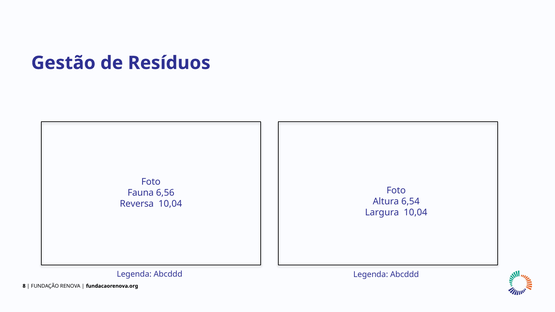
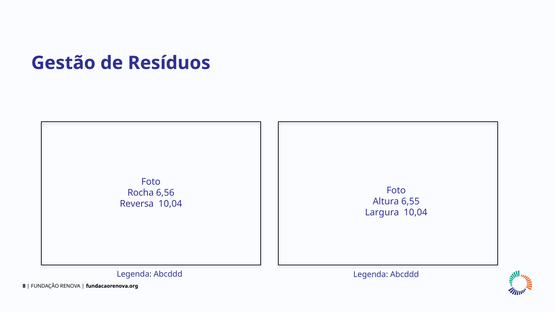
Fauna: Fauna -> Rocha
6,54: 6,54 -> 6,55
